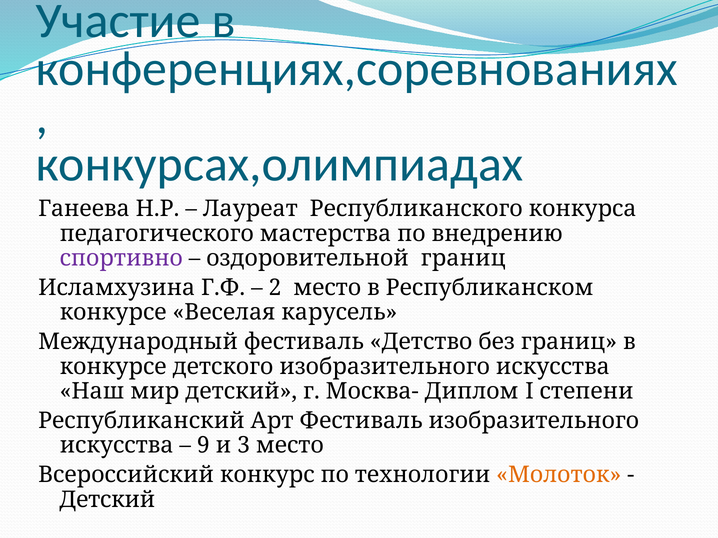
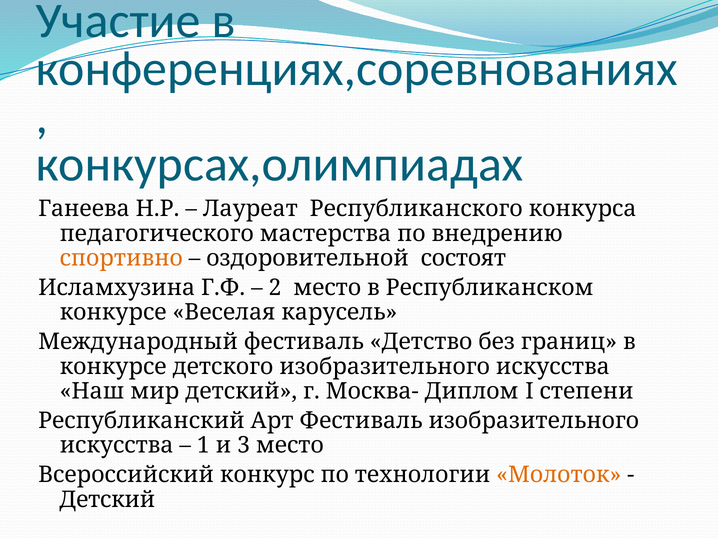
спортивно colour: purple -> orange
оздоровительной границ: границ -> состоят
9: 9 -> 1
